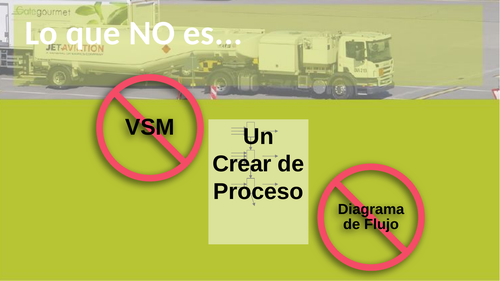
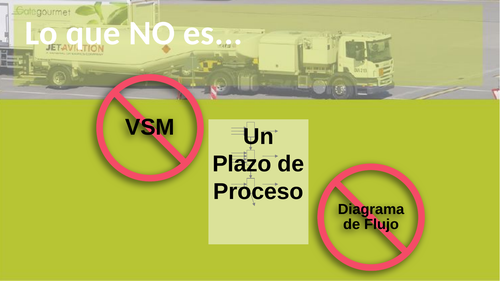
Crear: Crear -> Plazo
